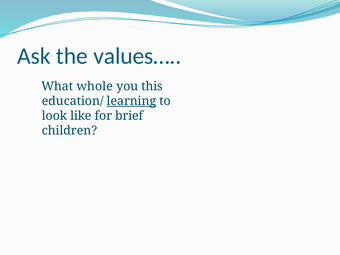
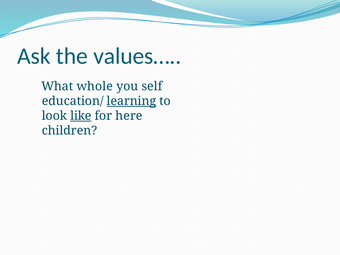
this: this -> self
like underline: none -> present
brief: brief -> here
